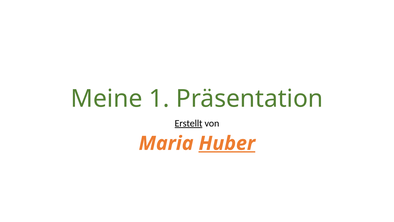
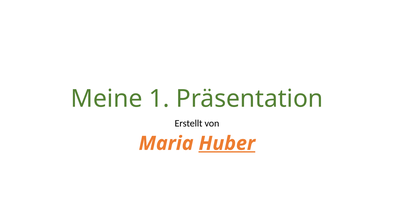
Erstellt underline: present -> none
